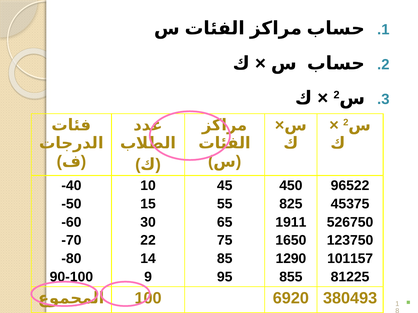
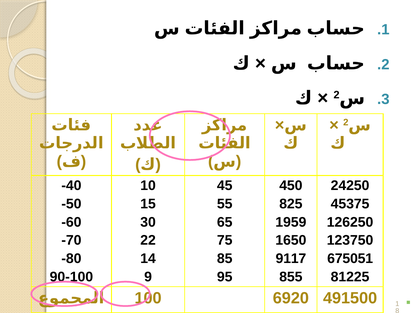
96522: 96522 -> 24250
1911: 1911 -> 1959
526750: 526750 -> 126250
1290: 1290 -> 9117
101157: 101157 -> 675051
380493: 380493 -> 491500
